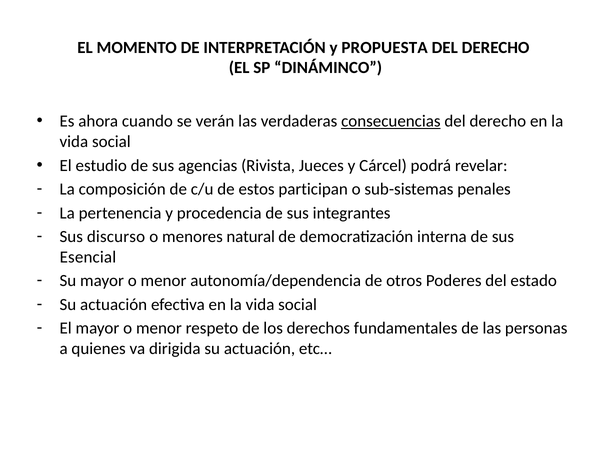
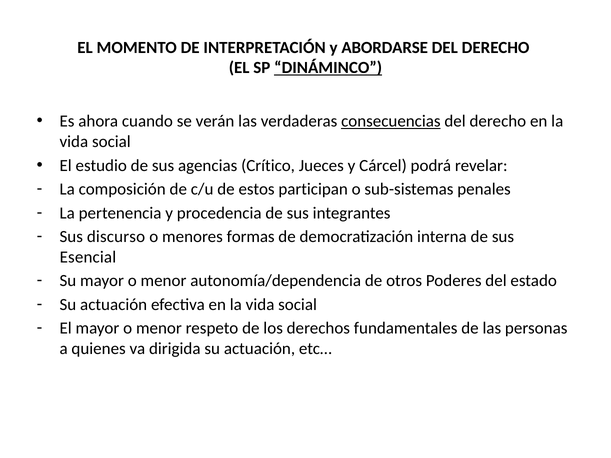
PROPUESTA: PROPUESTA -> ABORDARSE
DINÁMINCO underline: none -> present
Rivista: Rivista -> Crítico
natural: natural -> formas
